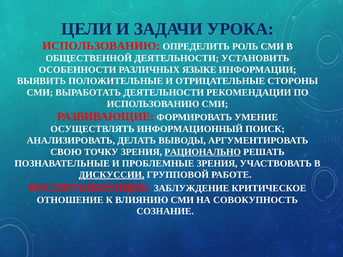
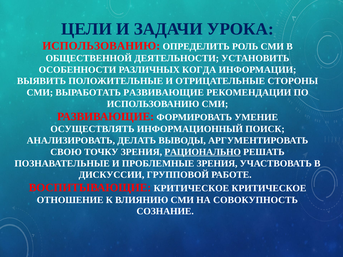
ЯЗЫКЕ: ЯЗЫКЕ -> КОГДА
ВЫРАБОТАТЬ ДЕЯТЕЛЬНОСТИ: ДЕЯТЕЛЬНОСТИ -> РАЗВИВАЮЩИЕ
ДИСКУССИИ underline: present -> none
ВОСПИТЫВАЮЩИЕ ЗАБЛУЖДЕНИЕ: ЗАБЛУЖДЕНИЕ -> КРИТИЧЕСКОЕ
